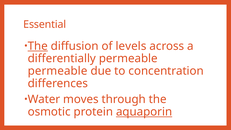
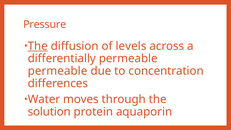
Essential: Essential -> Pressure
osmotic: osmotic -> solution
aquaporin underline: present -> none
